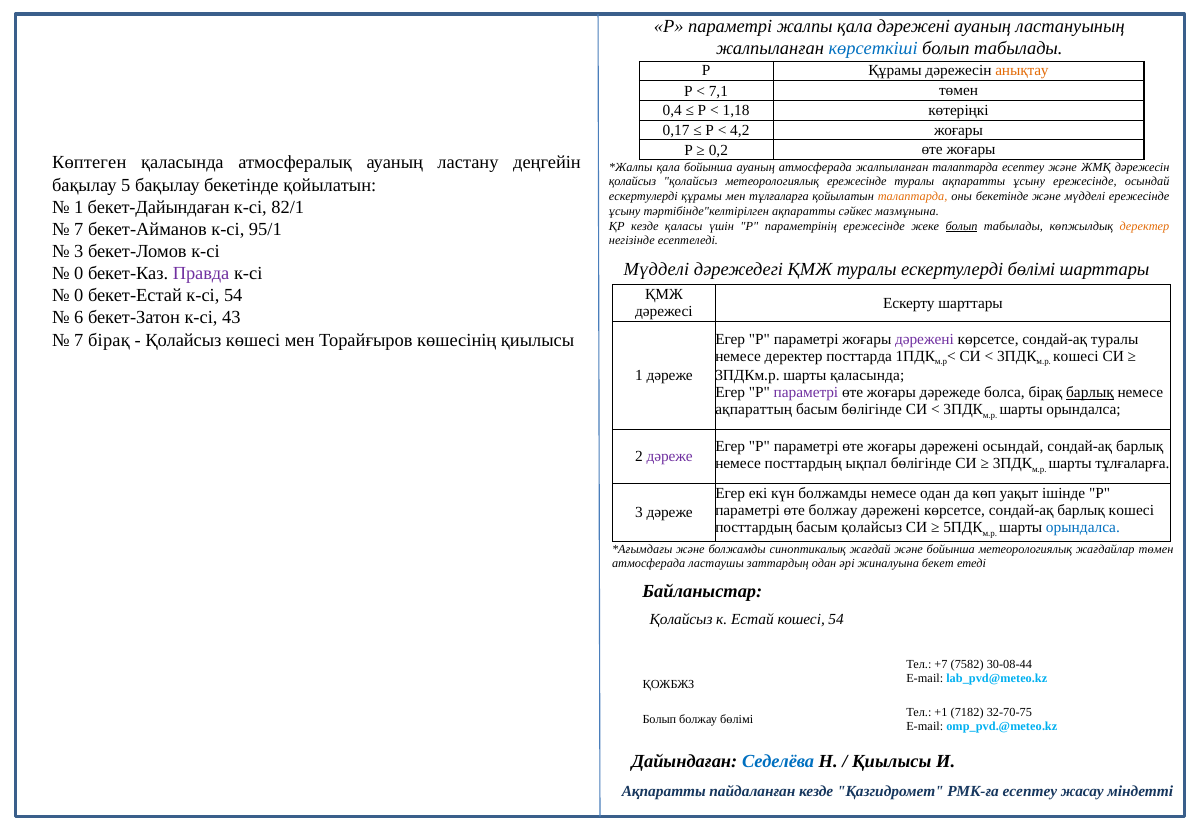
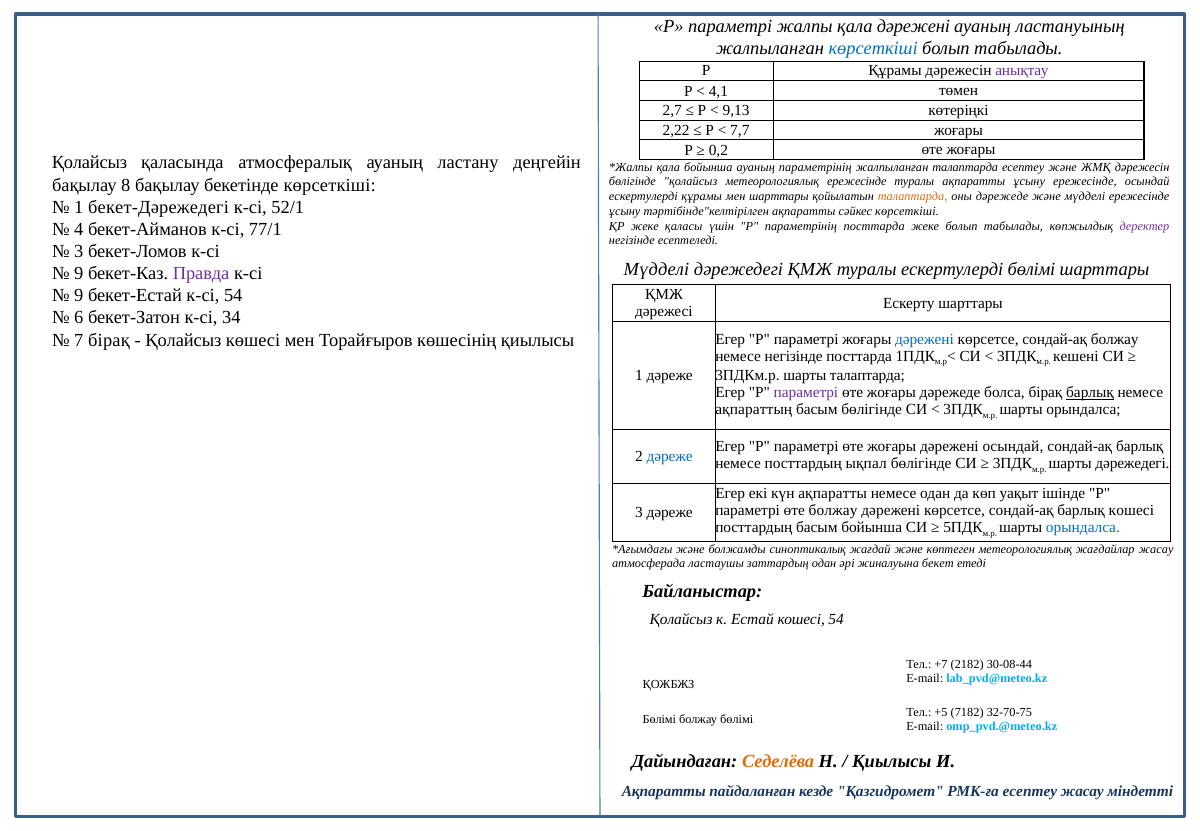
анықтау colour: orange -> purple
7,1: 7,1 -> 4,1
0,4: 0,4 -> 2,7
1,18: 1,18 -> 9,13
0,17: 0,17 -> 2,22
4,2: 4,2 -> 7,7
Көптеген at (89, 163): Көптеген -> Қолайсыз
ауаның атмосферада: атмосферада -> параметрінің
қолайсыз at (632, 182): қолайсыз -> бөлігінде
5: 5 -> 8
бекетінде қойылатын: қойылатын -> көрсеткіші
мен тұлғаларға: тұлғаларға -> шарттары
оны бекетінде: бекетінде -> дәрежеде
бекет-Дайындаған: бекет-Дайындаған -> бекет-Дәрежедегі
82/1: 82/1 -> 52/1
сәйкес мазмұнына: мазмұнына -> көрсеткіші
ҚР кезде: кезде -> жеке
параметрінің ережесінде: ережесінде -> посттарда
болып at (961, 226) underline: present -> none
деректер at (1144, 226) colour: orange -> purple
7 at (79, 229): 7 -> 4
95/1: 95/1 -> 77/1
0 at (79, 273): 0 -> 9
0 at (79, 296): 0 -> 9
43: 43 -> 34
дәрежені at (924, 339) colour: purple -> blue
сондай-ақ туралы: туралы -> болжау
немесе деректер: деректер -> негізінде
кошесi at (1076, 356): кошесi -> кешені
шарты қаласында: қаласында -> талаптарда
дәреже at (670, 456) colour: purple -> blue
шарты тұлғаларға: тұлғаларға -> дәрежедегі
күн болжамды: болжамды -> ақпаратты
басым қолайсыз: қолайсыз -> бойынша
және бойынша: бойынша -> көптеген
жағдайлар төмен: төмен -> жасау
7582: 7582 -> 2182
+1: +1 -> +5
Болып at (659, 719): Болып -> Бөлімі
Седелёва colour: blue -> orange
